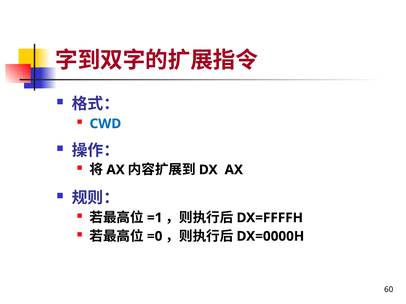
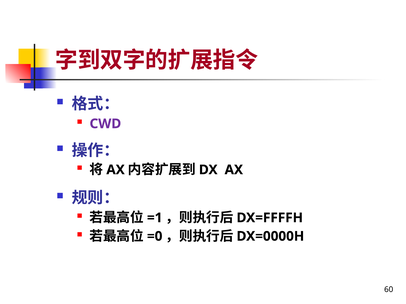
CWD colour: blue -> purple
